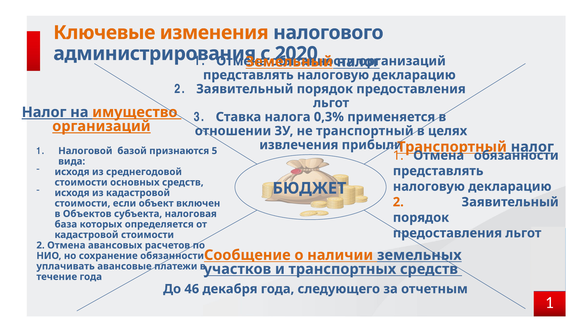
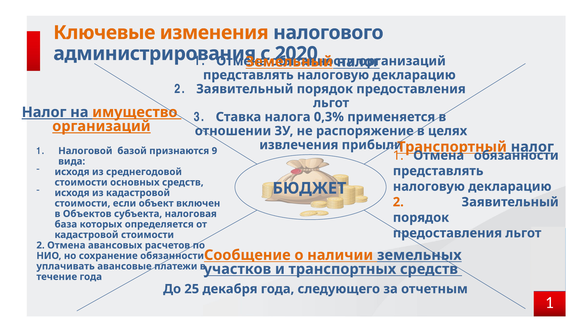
не транспортный: транспортный -> распоряжение
5: 5 -> 9
46: 46 -> 25
